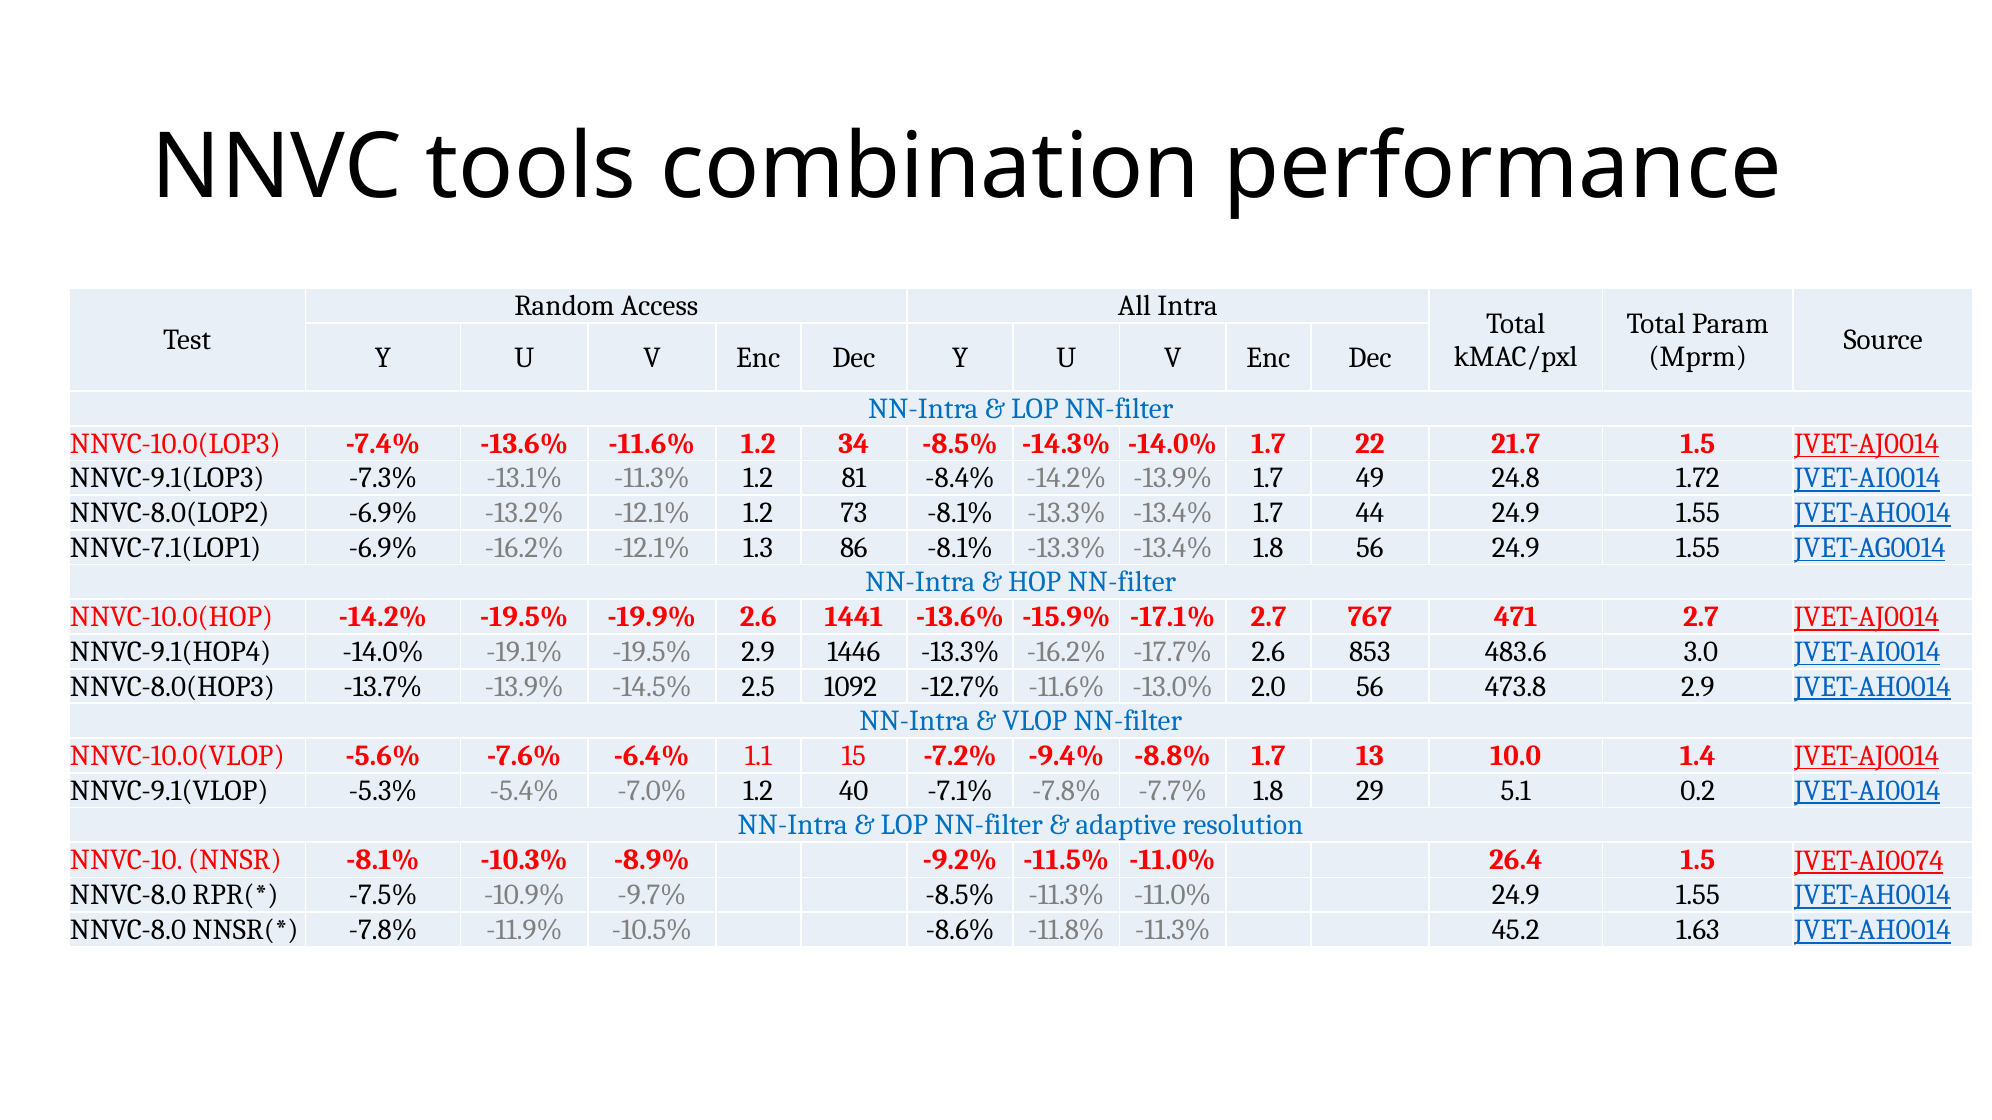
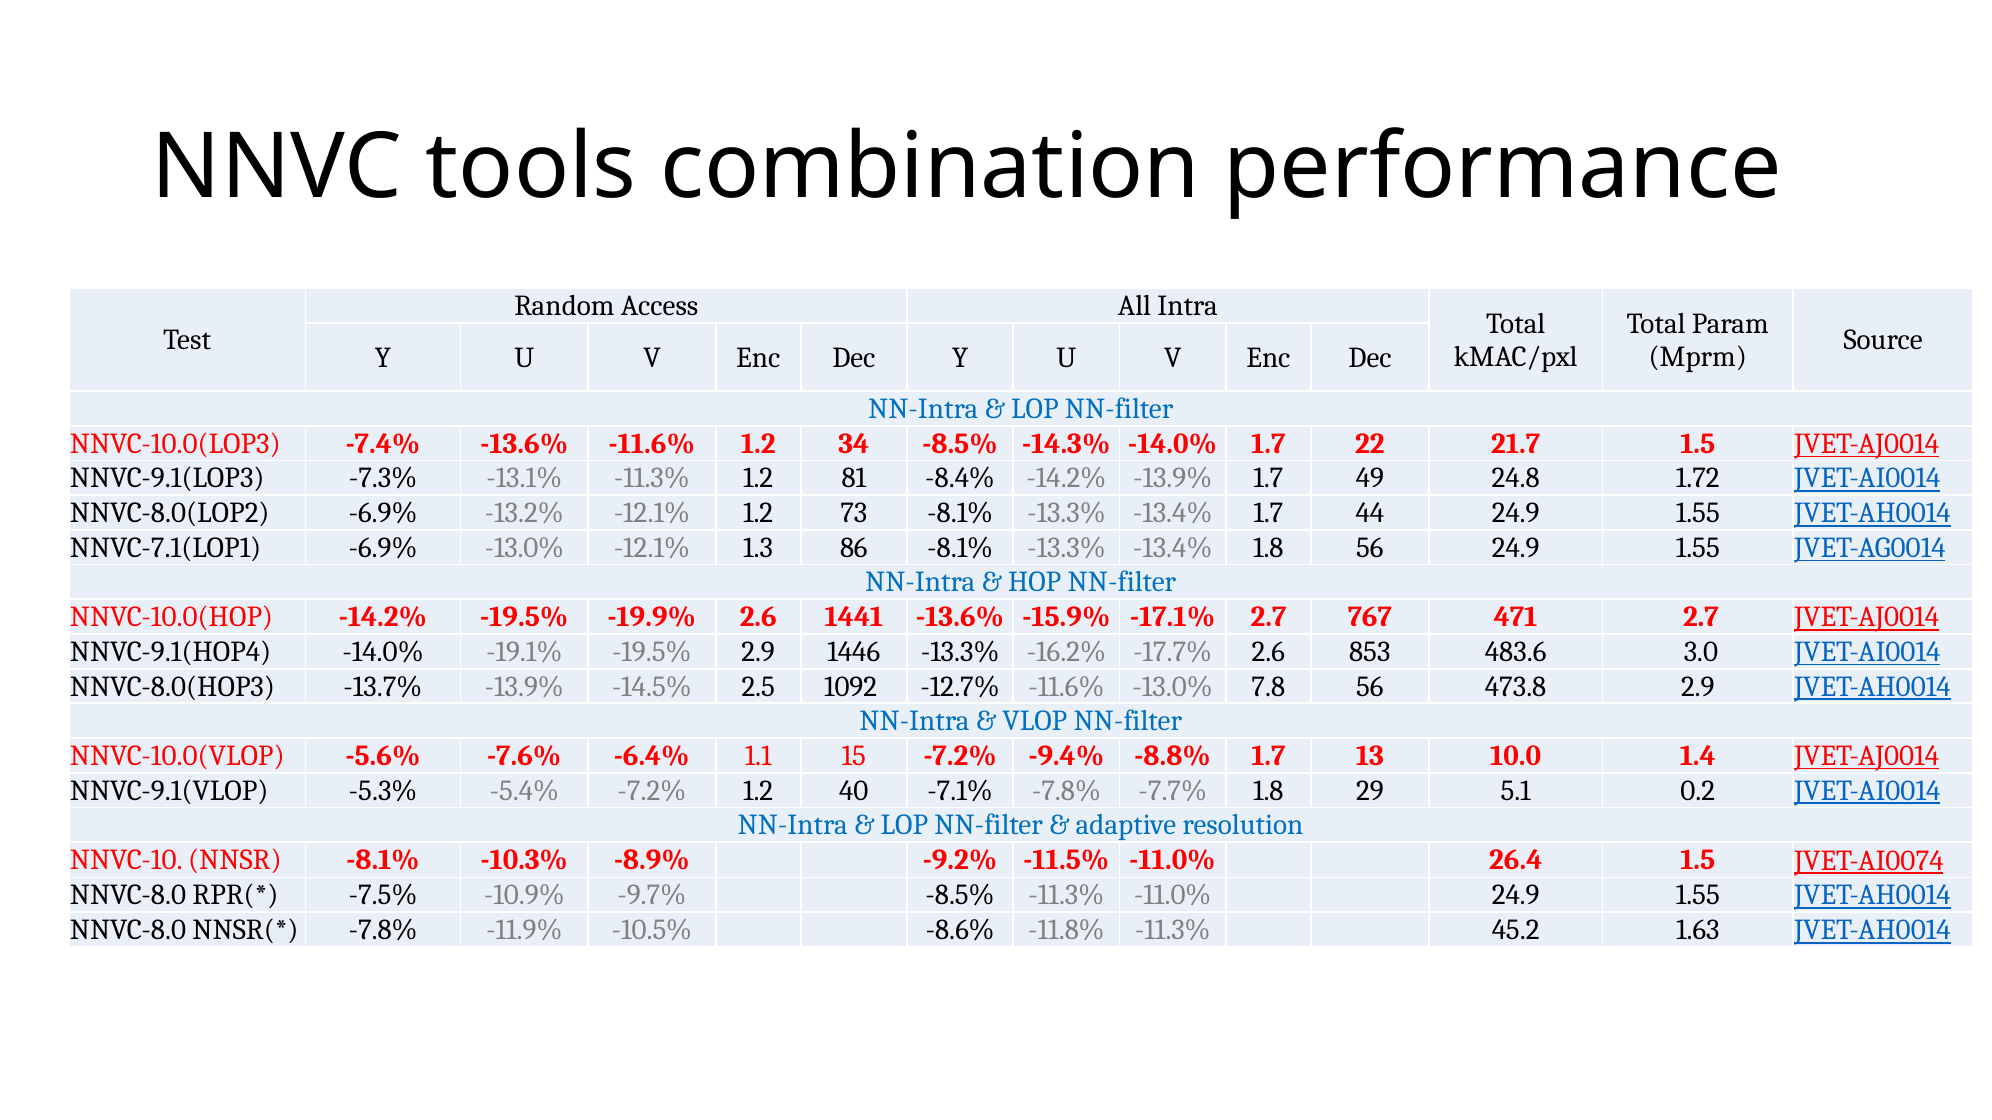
-6.9% -16.2%: -16.2% -> -13.0%
2.0: 2.0 -> 7.8
-5.4% -7.0%: -7.0% -> -7.2%
